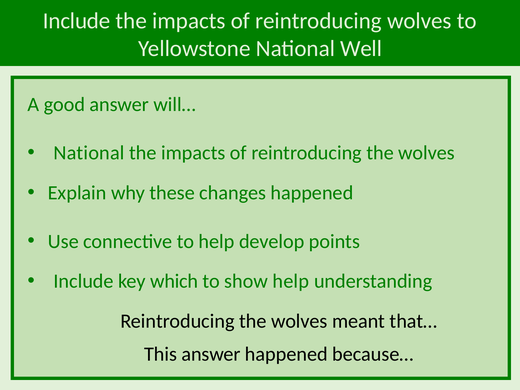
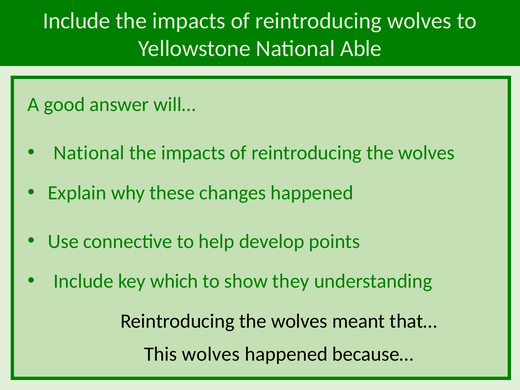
Well: Well -> Able
show help: help -> they
This answer: answer -> wolves
